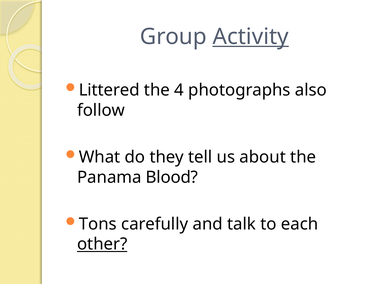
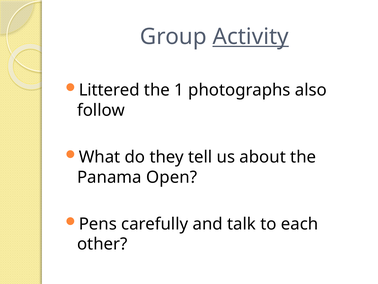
4: 4 -> 1
Blood: Blood -> Open
Tons: Tons -> Pens
other underline: present -> none
